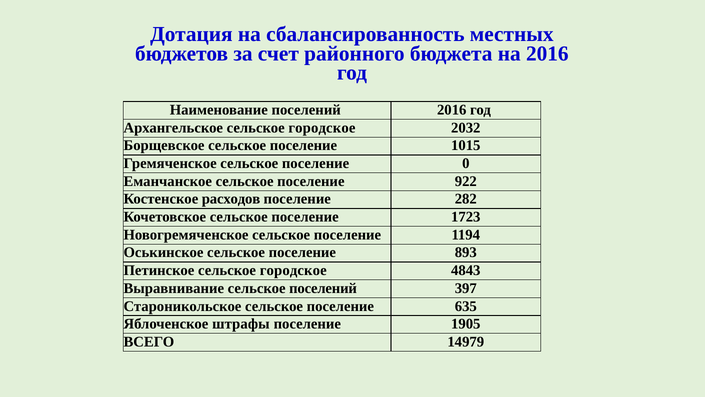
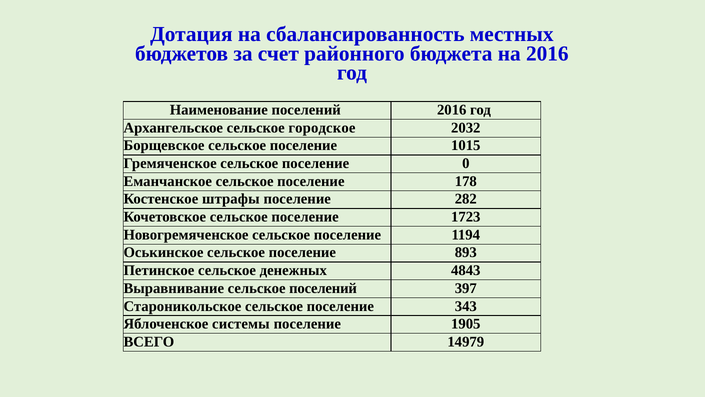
922: 922 -> 178
расходов: расходов -> штрафы
Петинское сельское городское: городское -> денежных
635: 635 -> 343
штрафы: штрафы -> системы
